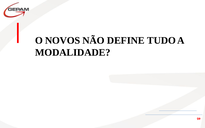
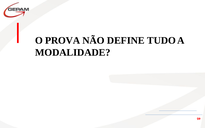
NOVOS: NOVOS -> PROVA
